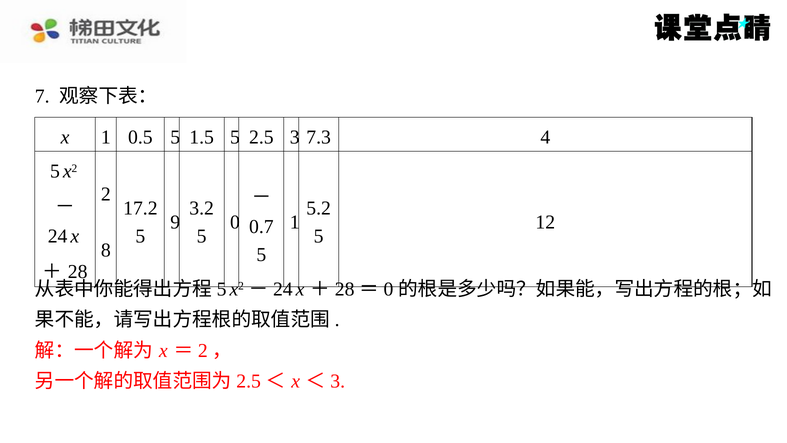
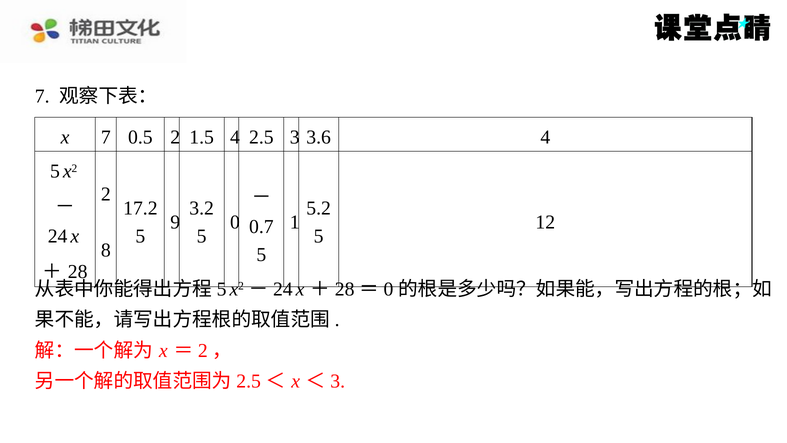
x 1: 1 -> 7
0.5 5: 5 -> 2
1.5 5: 5 -> 4
7.3: 7.3 -> 3.6
